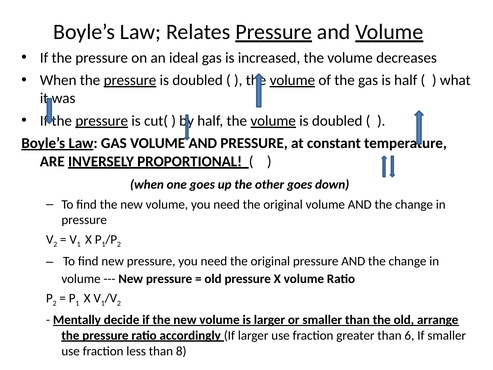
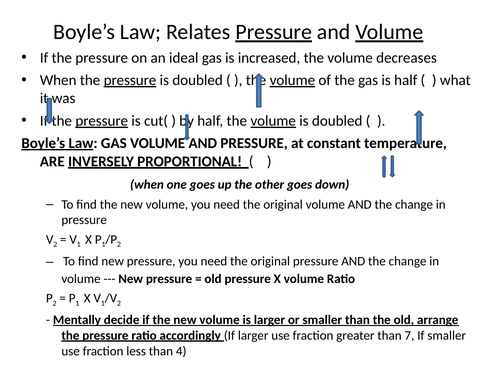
6: 6 -> 7
8: 8 -> 4
